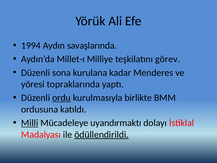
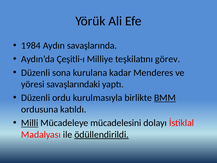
1994: 1994 -> 1984
Millet-ı: Millet-ı -> Çeşitli-ı
topraklarında: topraklarında -> savaşlarındaki
ordu underline: present -> none
BMM underline: none -> present
uyandırmaktı: uyandırmaktı -> mücadelesini
